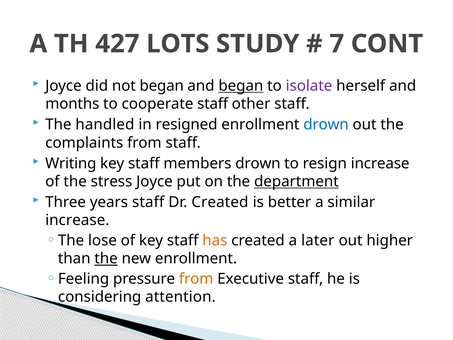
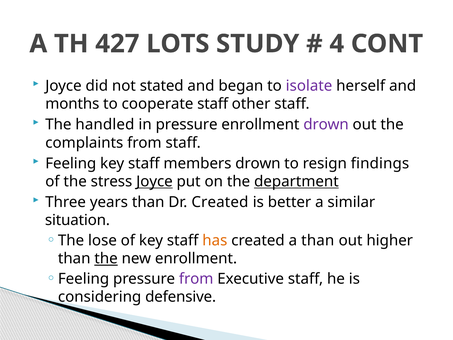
7: 7 -> 4
not began: began -> stated
began at (241, 86) underline: present -> none
in resigned: resigned -> pressure
drown at (326, 125) colour: blue -> purple
Writing at (71, 163): Writing -> Feeling
resign increase: increase -> findings
Joyce at (154, 181) underline: none -> present
years staff: staff -> than
increase at (77, 220): increase -> situation
a later: later -> than
from at (196, 279) colour: orange -> purple
attention: attention -> defensive
